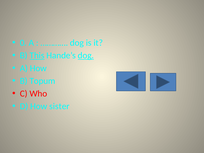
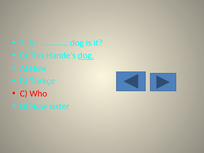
0: 0 -> 2
This underline: present -> none
Topum: Topum -> Türkçe
